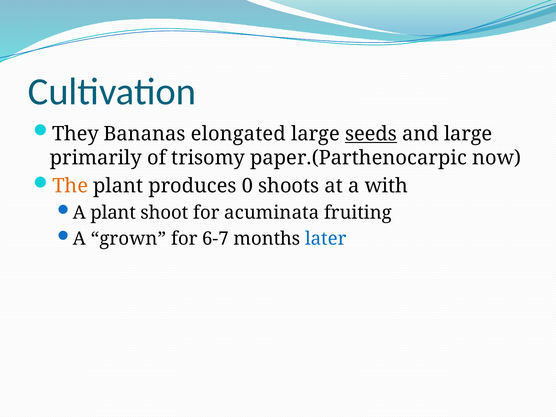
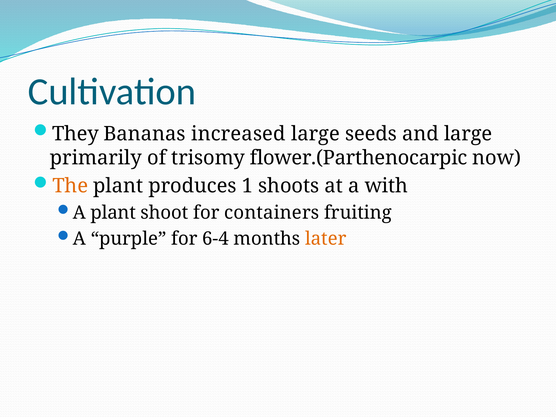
elongated: elongated -> increased
seeds underline: present -> none
paper.(Parthenocarpic: paper.(Parthenocarpic -> flower.(Parthenocarpic
0: 0 -> 1
acuminata: acuminata -> containers
grown: grown -> purple
6-7: 6-7 -> 6-4
later colour: blue -> orange
